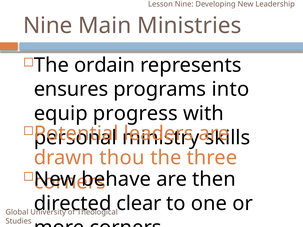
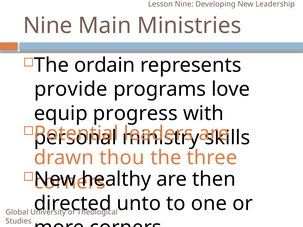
ensures: ensures -> provide
into: into -> love
behave: behave -> healthy
clear: clear -> unto
